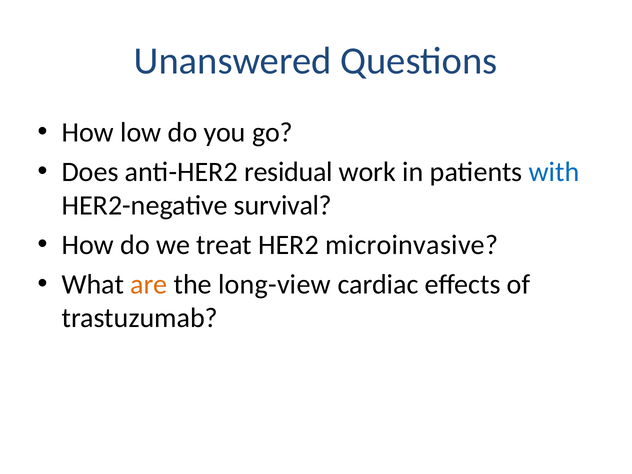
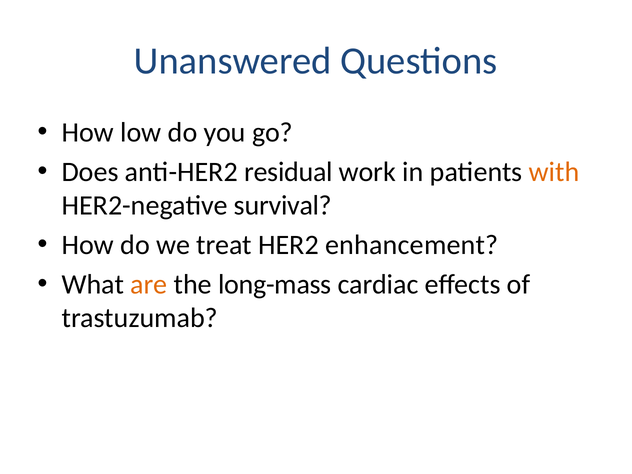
with colour: blue -> orange
microinvasive: microinvasive -> enhancement
long-view: long-view -> long-mass
